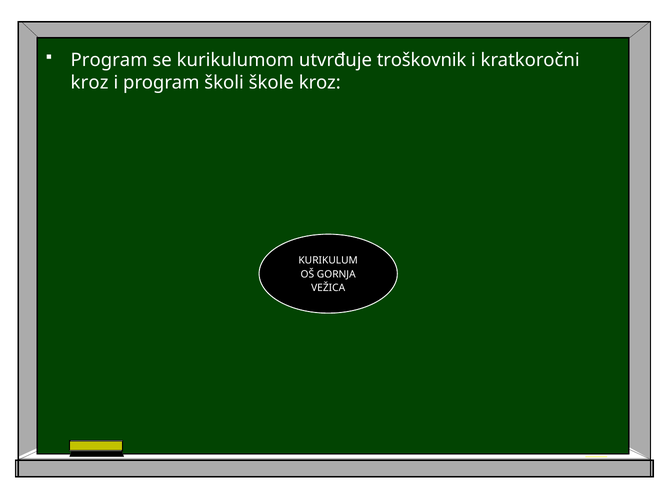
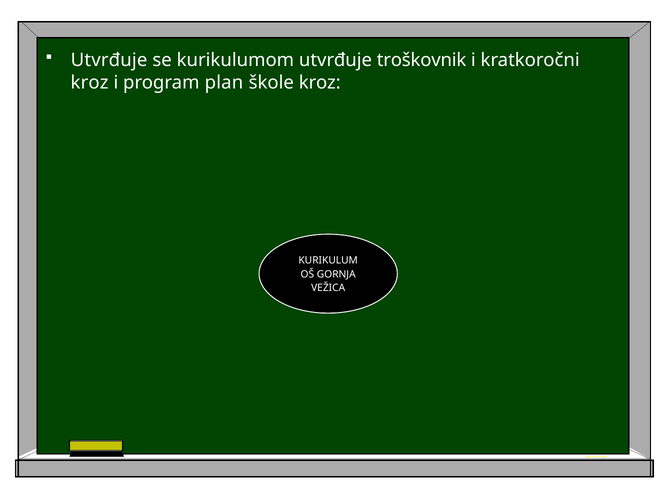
Program at (109, 60): Program -> Utvrđuje
školi: školi -> plan
